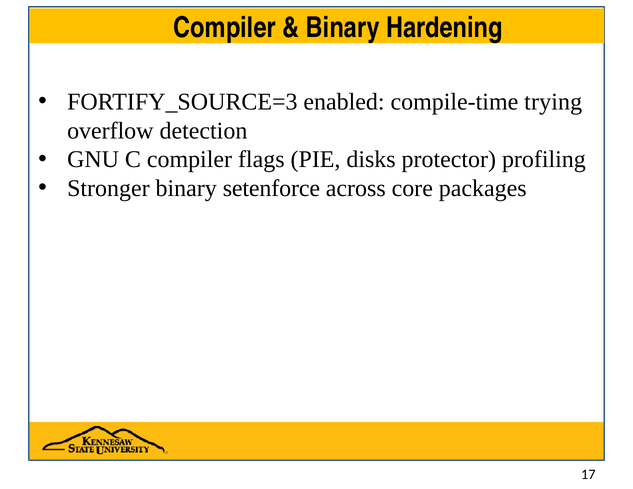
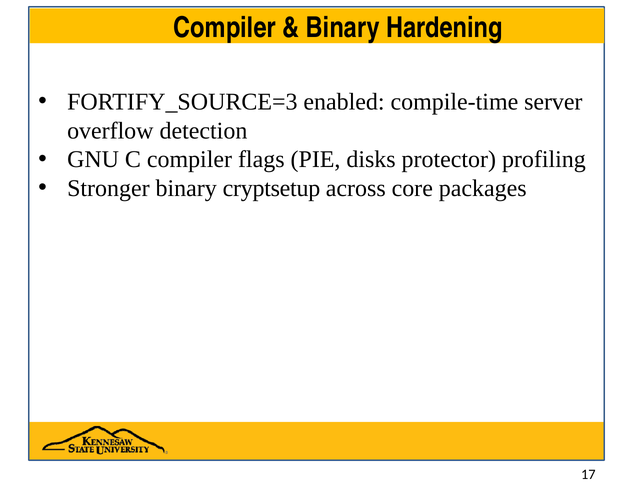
trying: trying -> server
setenforce: setenforce -> cryptsetup
